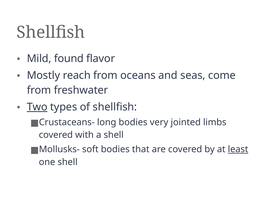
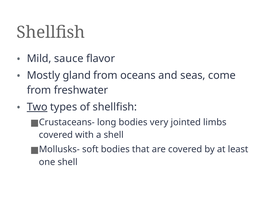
found: found -> sauce
reach: reach -> gland
least underline: present -> none
